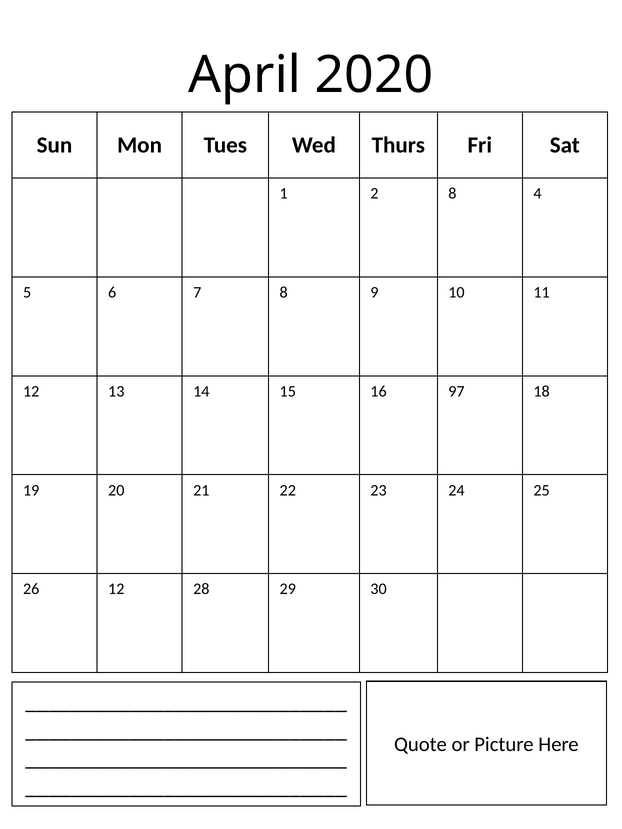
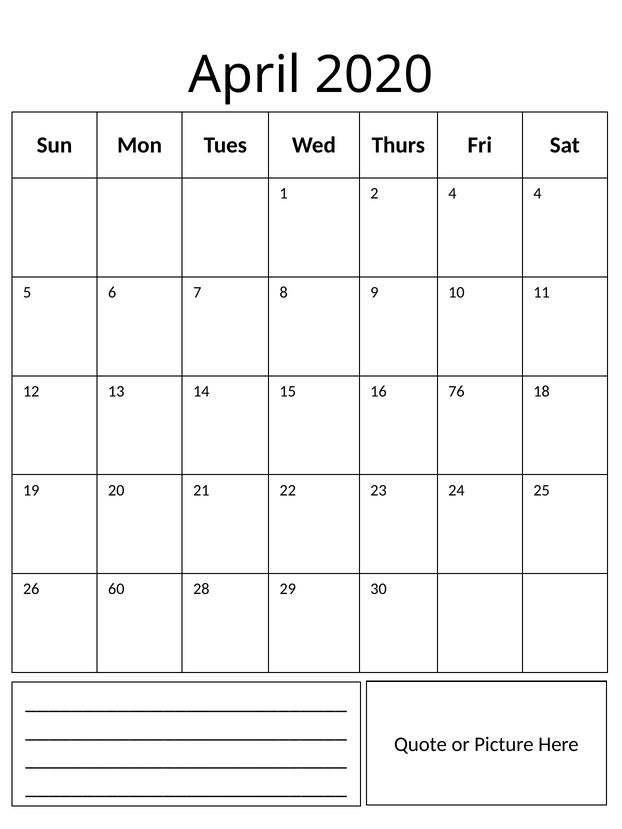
2 8: 8 -> 4
97: 97 -> 76
26 12: 12 -> 60
